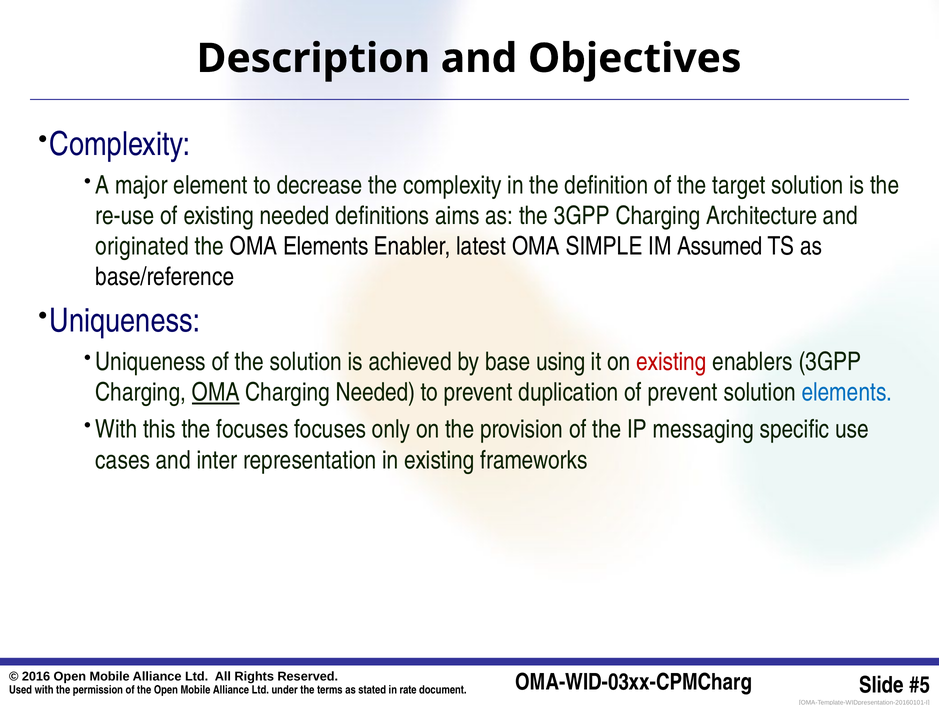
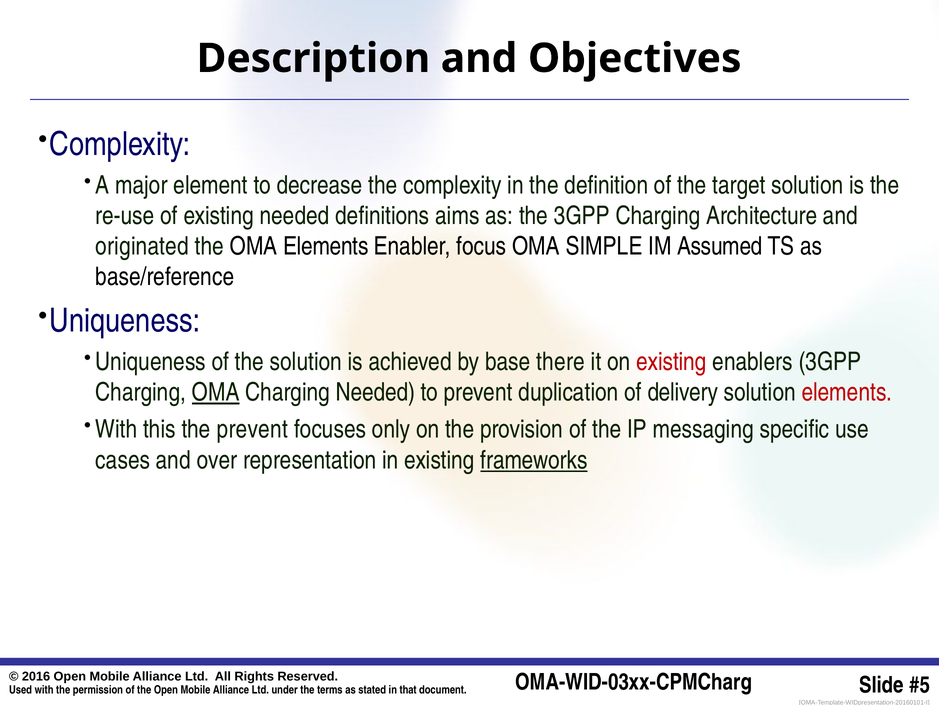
latest: latest -> focus
using: using -> there
of prevent: prevent -> delivery
elements at (847, 392) colour: blue -> red
the focuses: focuses -> prevent
inter: inter -> over
frameworks underline: none -> present
rate: rate -> that
